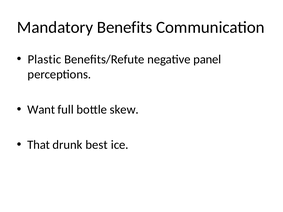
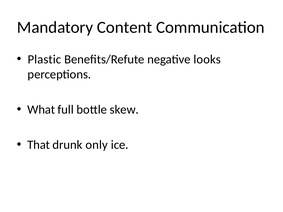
Benefits: Benefits -> Content
panel: panel -> looks
Want: Want -> What
best: best -> only
